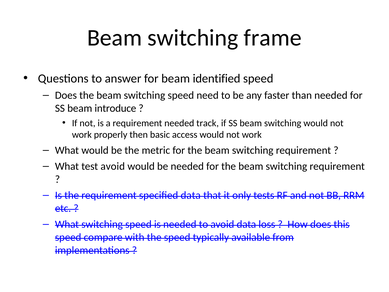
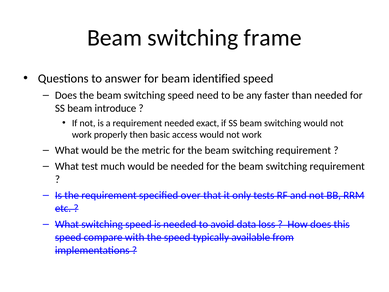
track: track -> exact
test avoid: avoid -> much
specified data: data -> over
